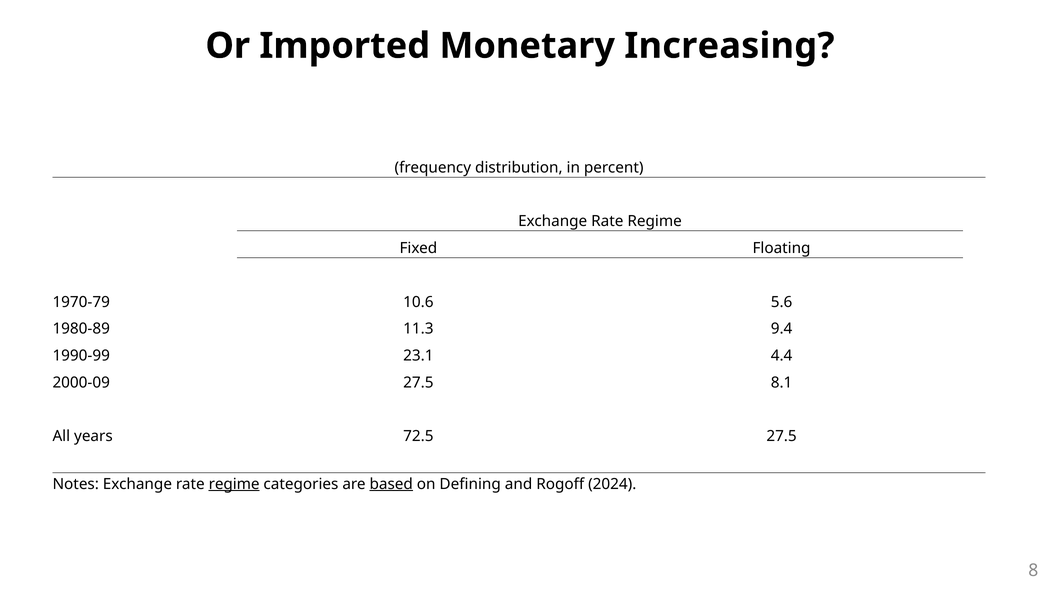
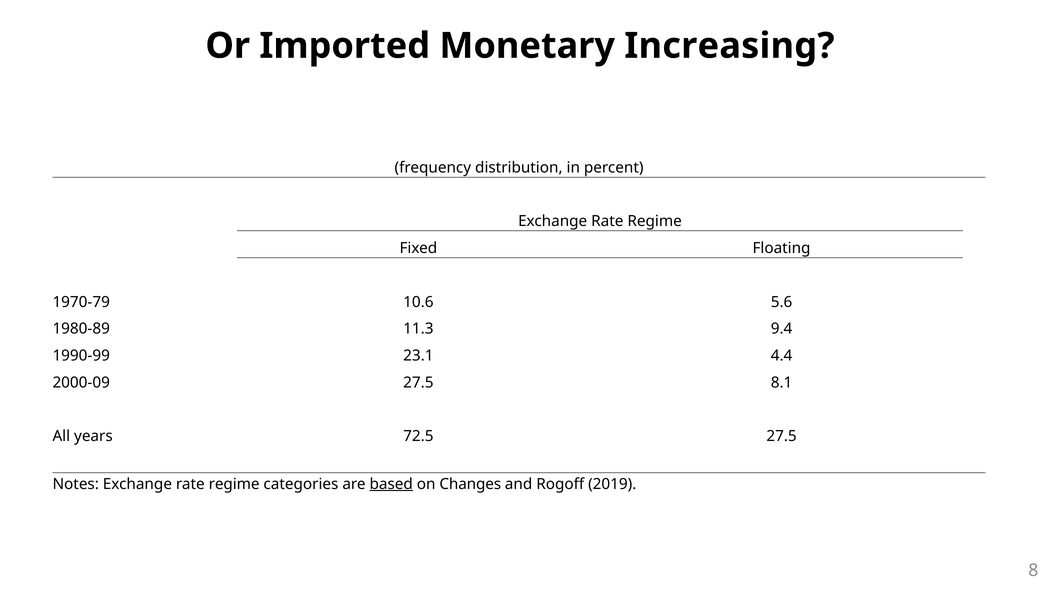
regime at (234, 484) underline: present -> none
Defining: Defining -> Changes
2024: 2024 -> 2019
